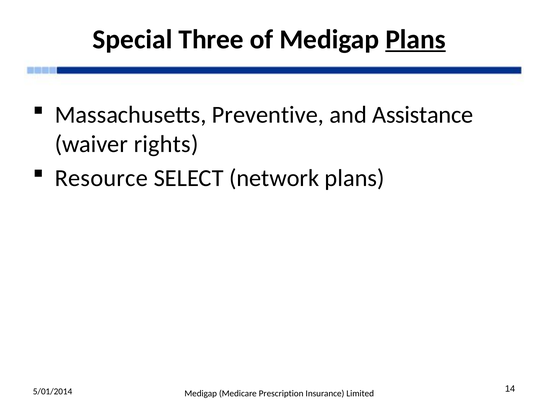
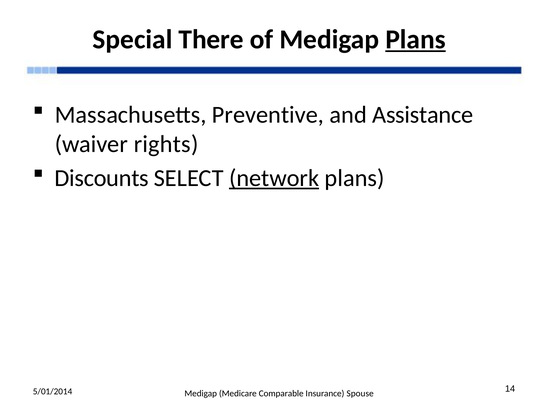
Three: Three -> There
Resource: Resource -> Discounts
network underline: none -> present
Prescription: Prescription -> Comparable
Limited: Limited -> Spouse
